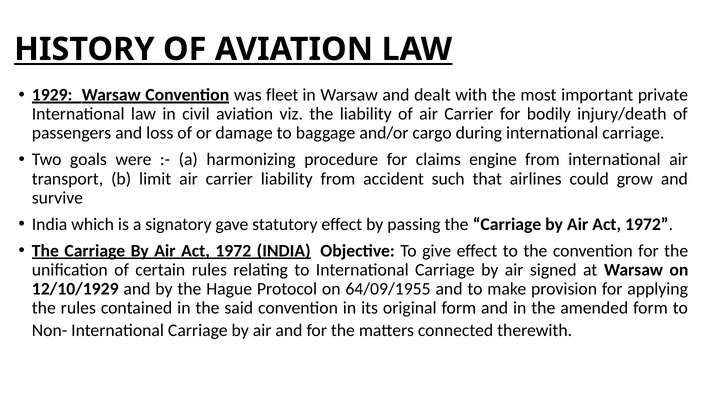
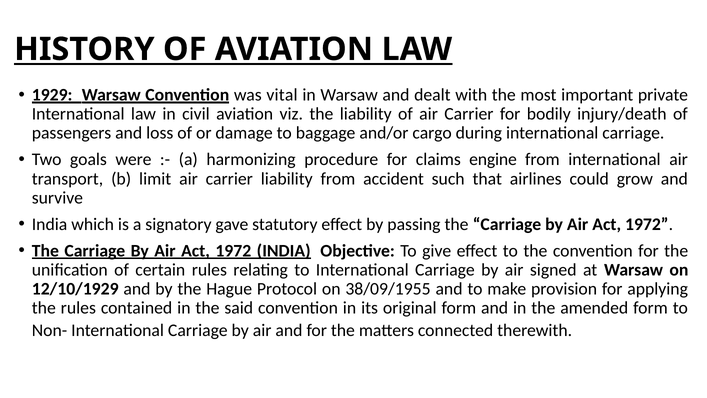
fleet: fleet -> vital
64/09/1955: 64/09/1955 -> 38/09/1955
